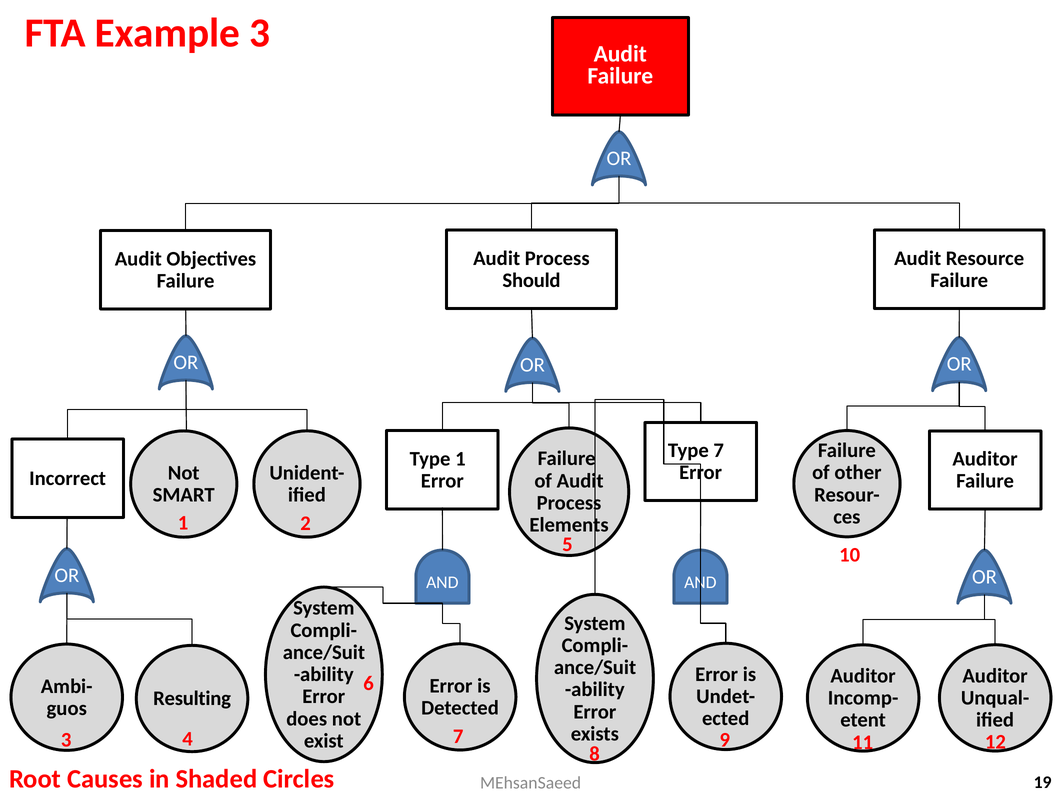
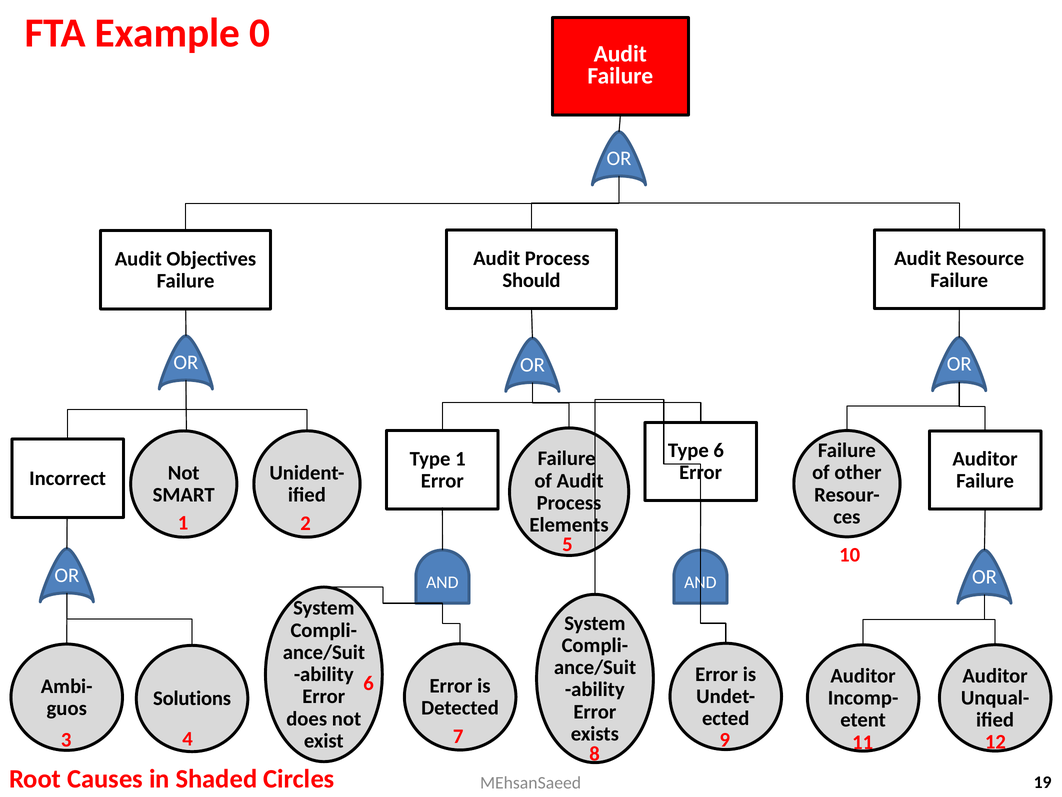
Example 3: 3 -> 0
Type 7: 7 -> 6
Resulting: Resulting -> Solutions
